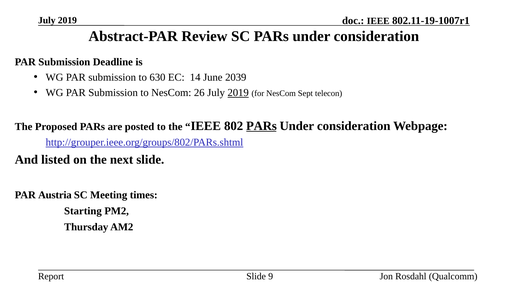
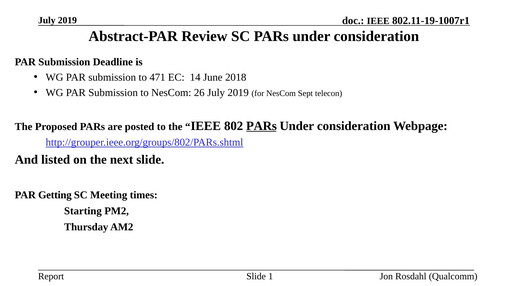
630: 630 -> 471
2039: 2039 -> 2018
2019 at (238, 93) underline: present -> none
Austria: Austria -> Getting
9: 9 -> 1
